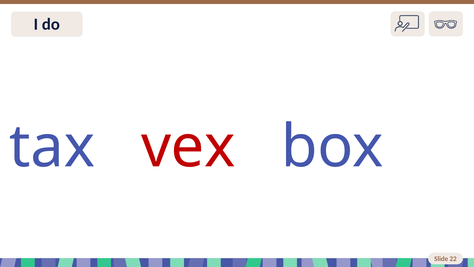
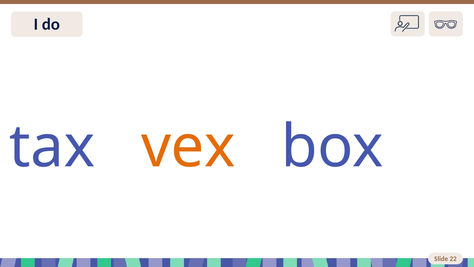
vex colour: red -> orange
